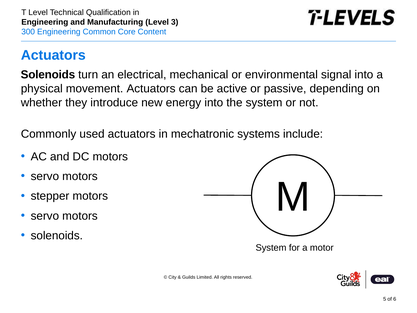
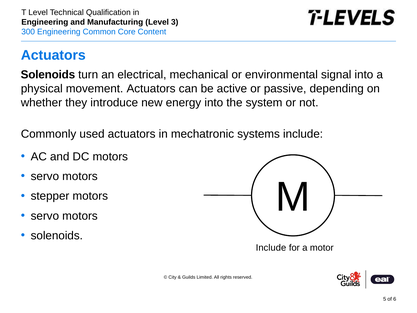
System at (271, 248): System -> Include
